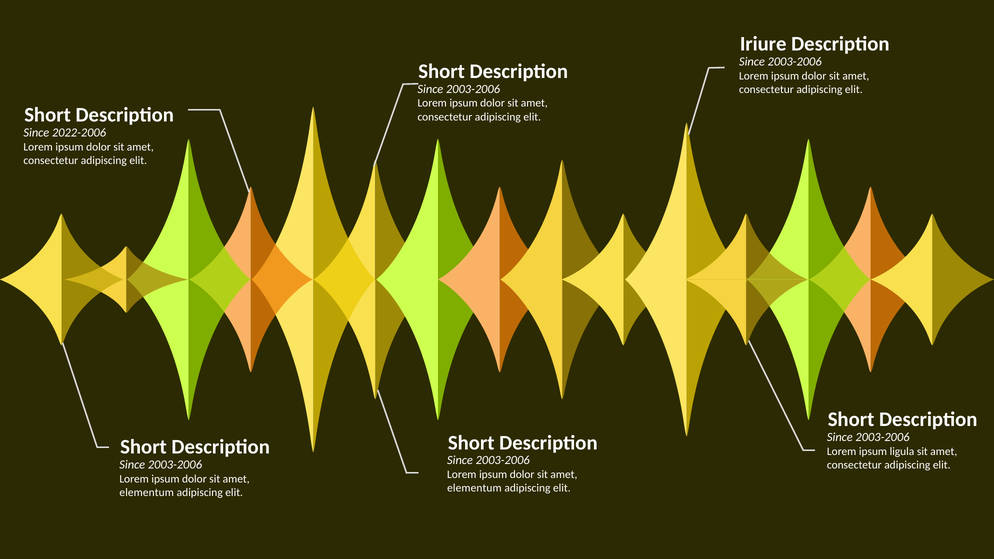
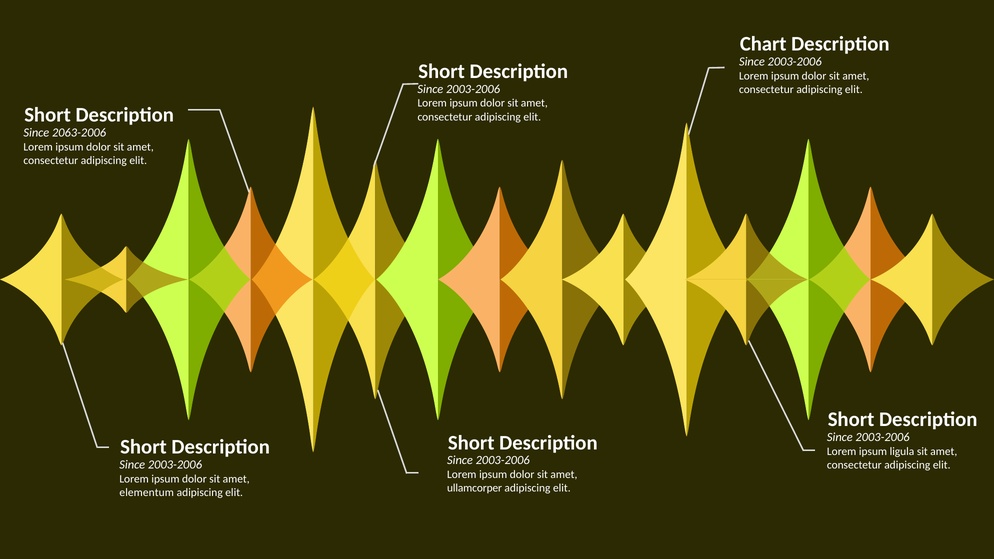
Iriure: Iriure -> Chart
2022-2006: 2022-2006 -> 2063-2006
elementum at (474, 488): elementum -> ullamcorper
